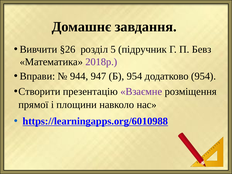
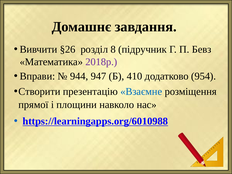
5: 5 -> 8
Б 954: 954 -> 410
Взаємне colour: purple -> blue
